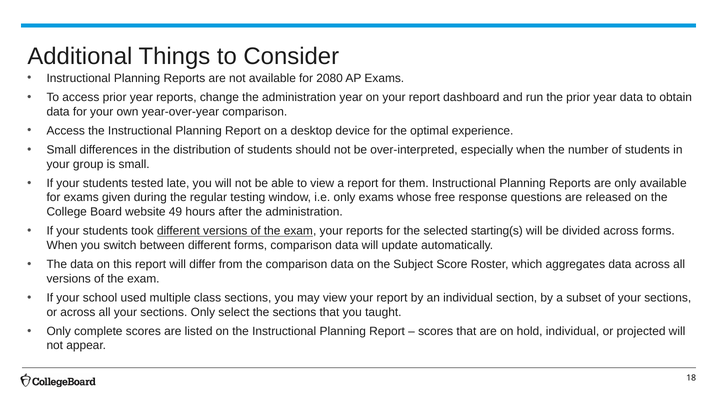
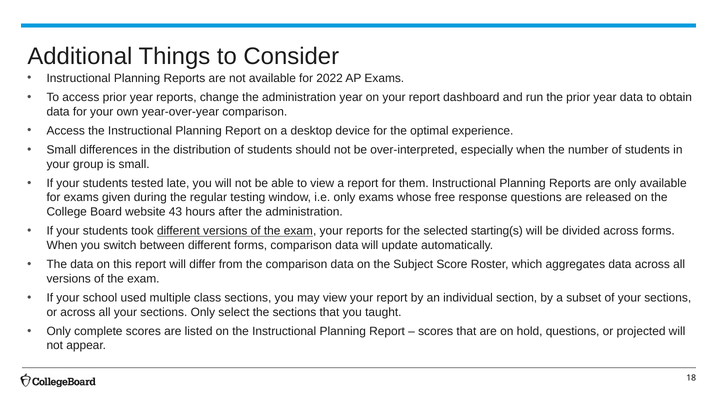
2080: 2080 -> 2022
49: 49 -> 43
hold individual: individual -> questions
